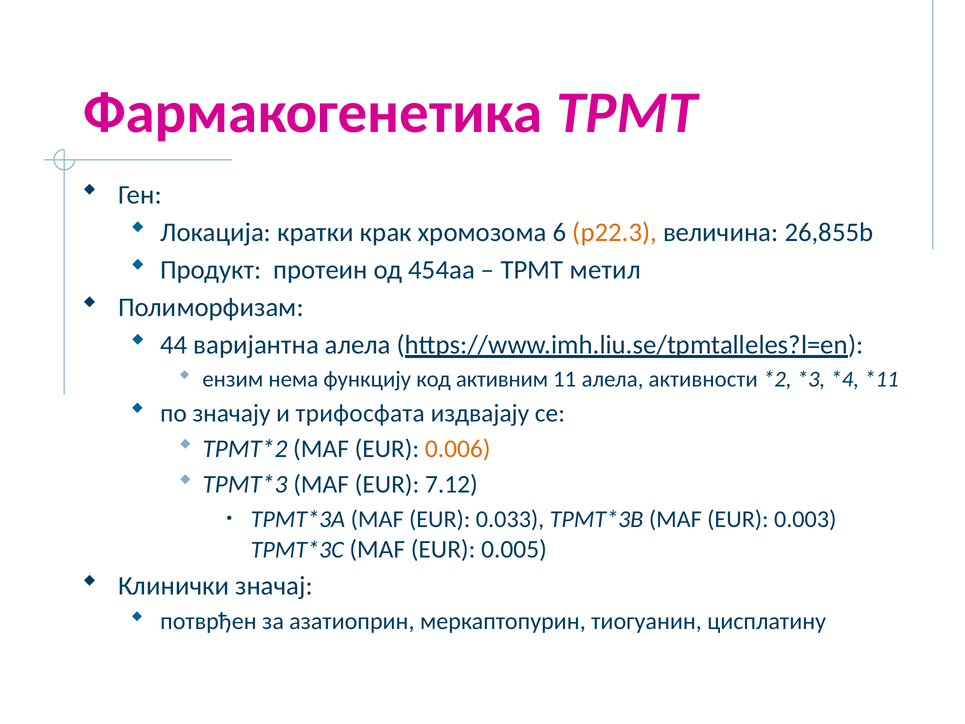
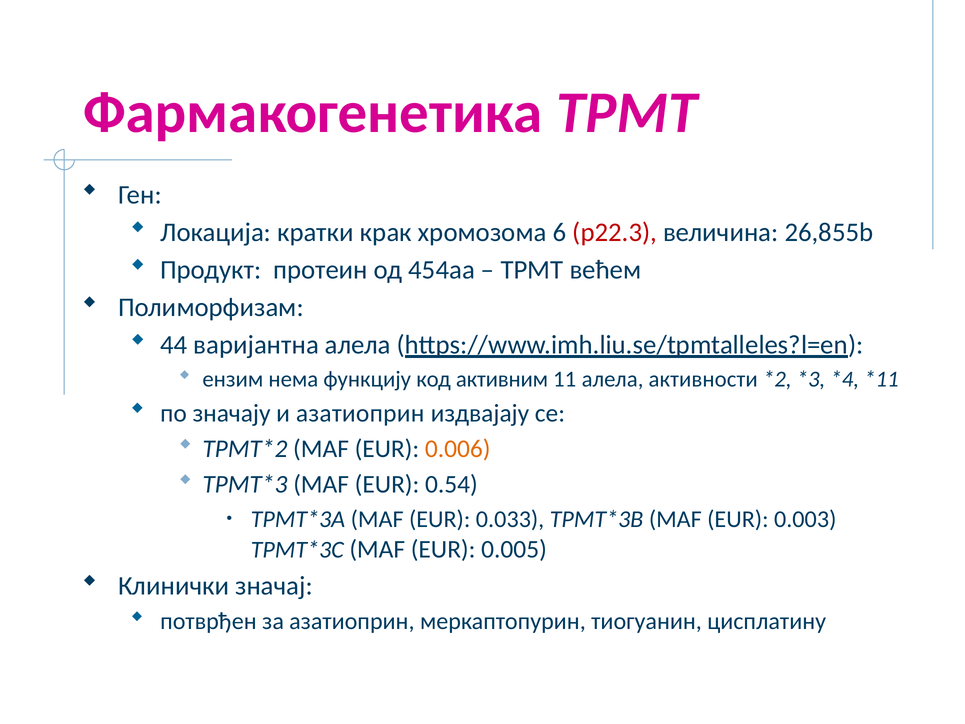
p22.3 colour: orange -> red
метил: метил -> већем
и трифосфата: трифосфата -> азатиоприн
7.12: 7.12 -> 0.54
